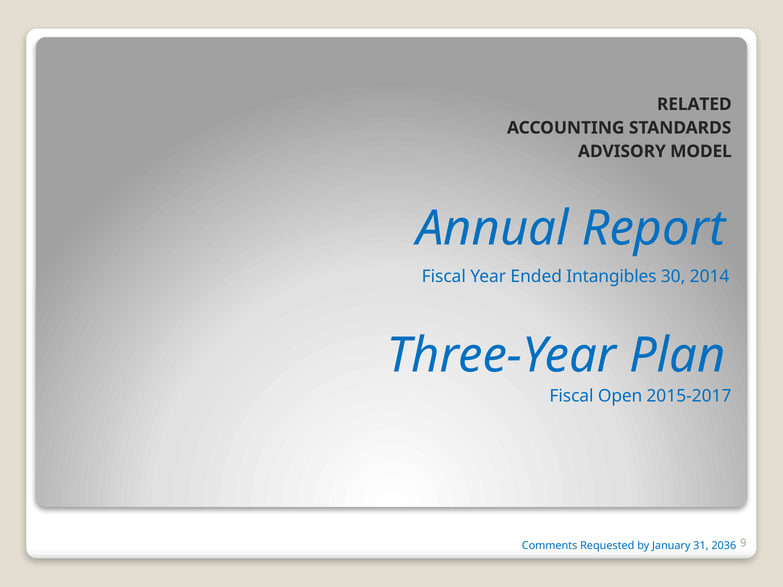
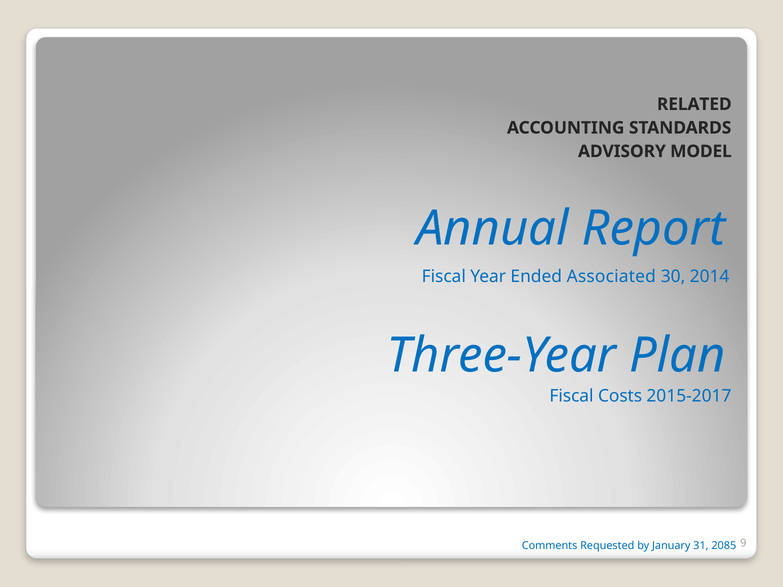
Intangibles: Intangibles -> Associated
Open: Open -> Costs
2036: 2036 -> 2085
